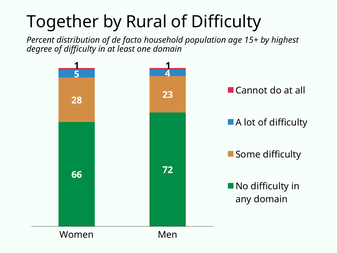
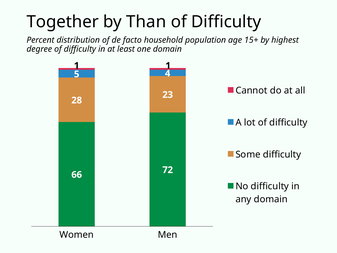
Rural: Rural -> Than
